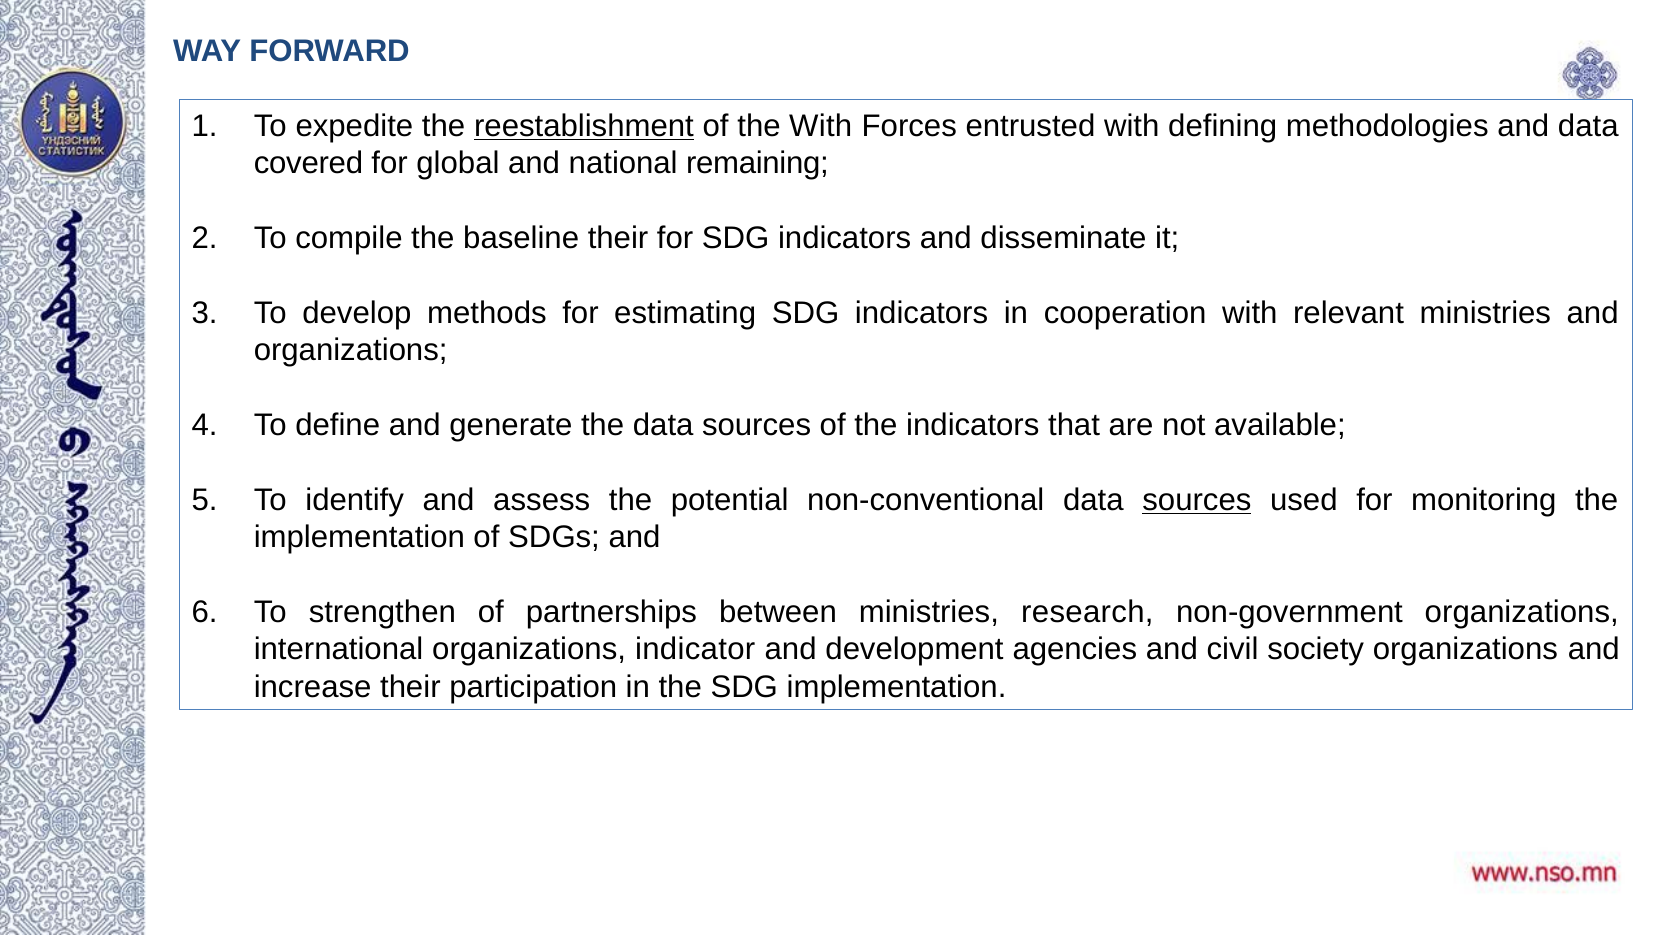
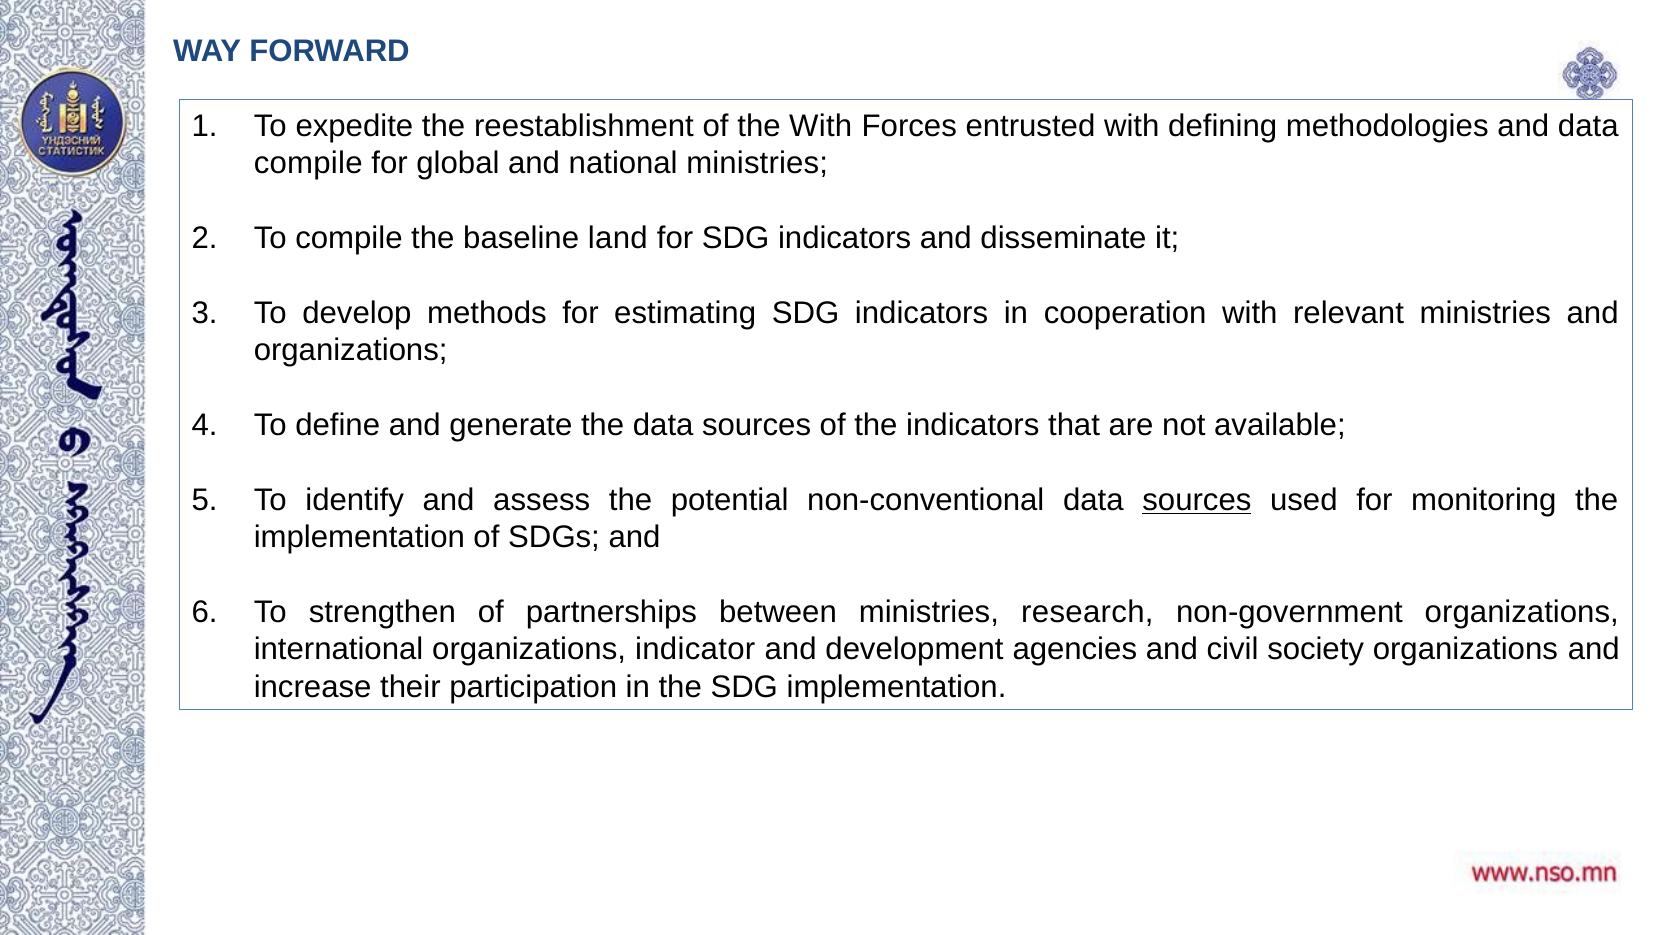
reestablishment underline: present -> none
covered at (308, 163): covered -> compile
national remaining: remaining -> ministries
baseline their: their -> land
